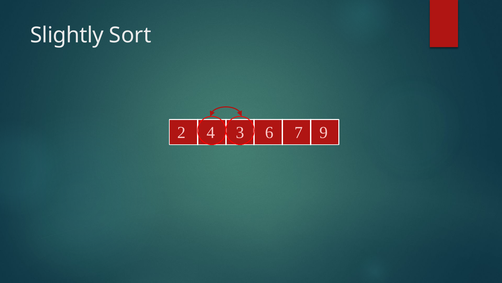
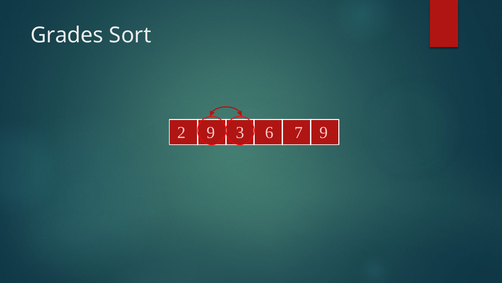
Slightly: Slightly -> Grades
2 4: 4 -> 9
